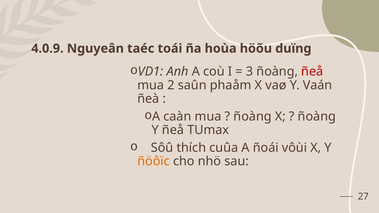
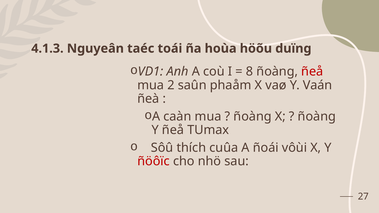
4.0.9: 4.0.9 -> 4.1.3
3: 3 -> 8
ñöôïc colour: orange -> red
